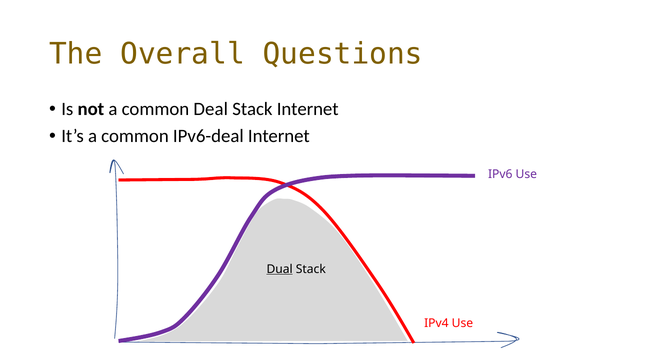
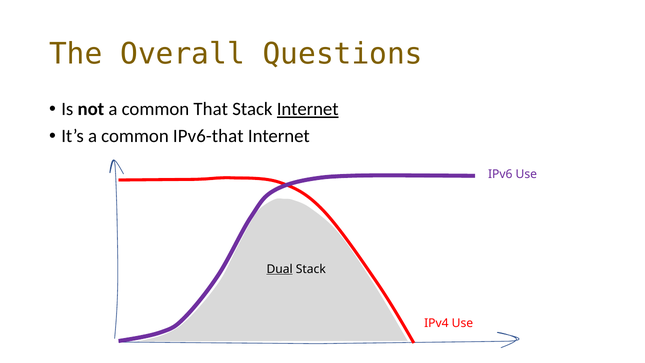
Deal: Deal -> That
Internet at (308, 109) underline: none -> present
IPv6-deal: IPv6-deal -> IPv6-that
